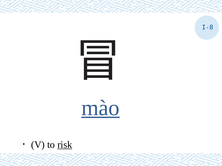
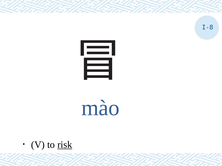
mào underline: present -> none
